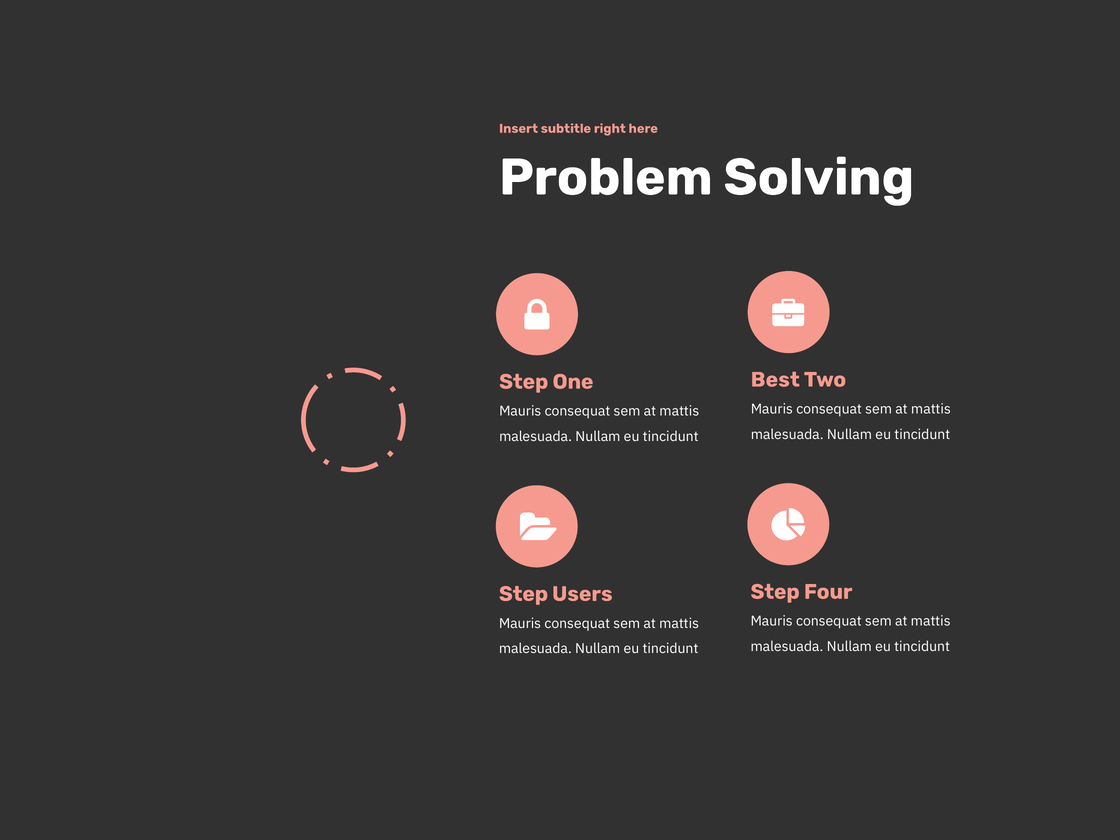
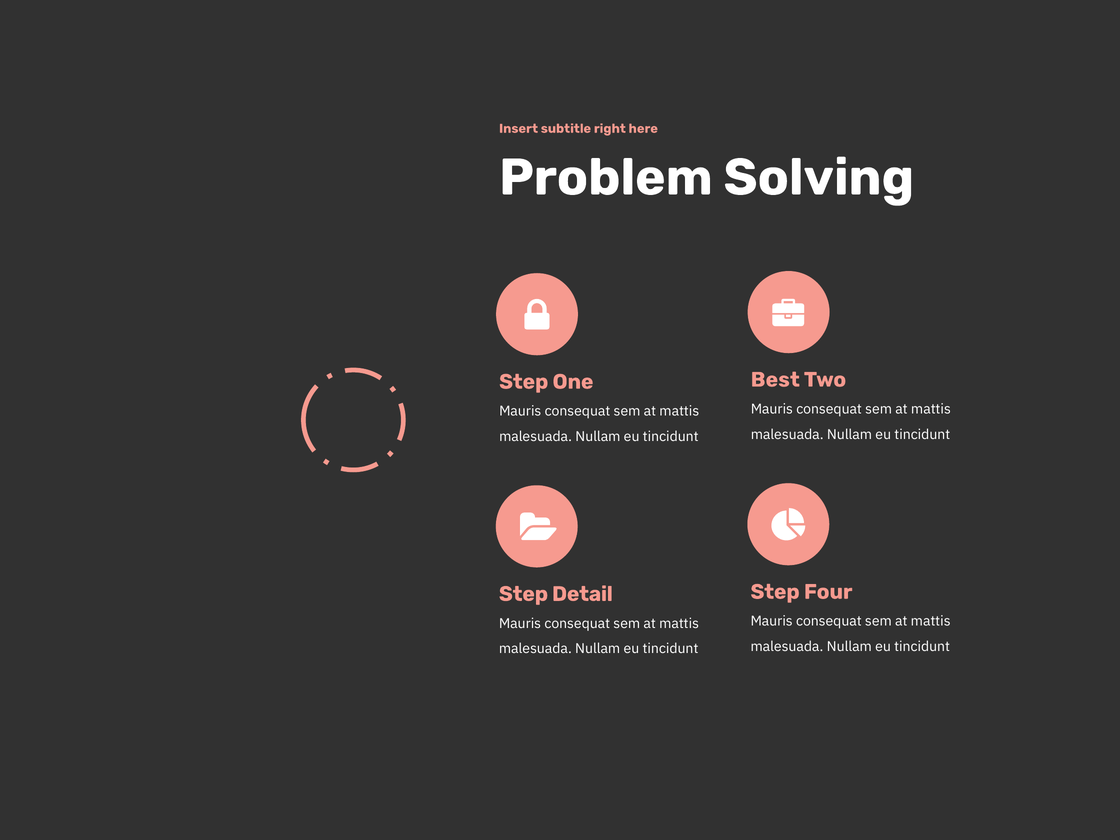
Users: Users -> Detail
